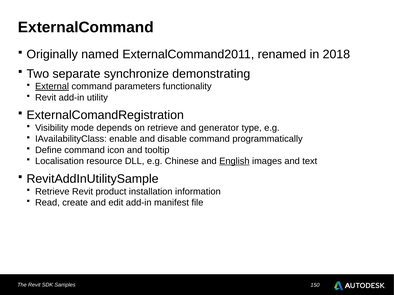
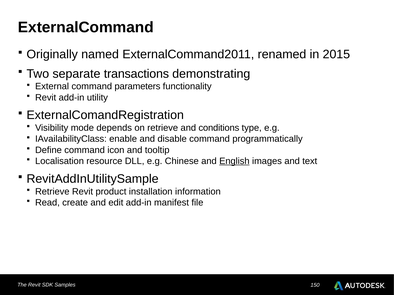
2018: 2018 -> 2015
synchronize: synchronize -> transactions
External underline: present -> none
generator: generator -> conditions
